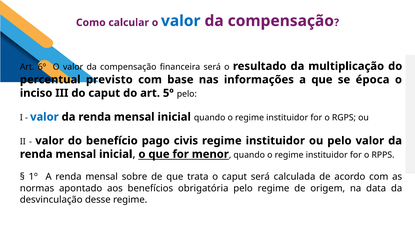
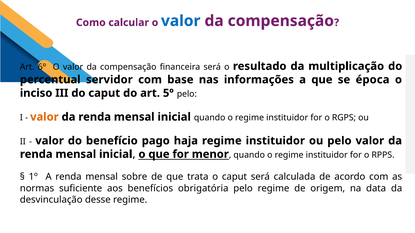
previsto: previsto -> servidor
valor at (44, 117) colour: blue -> orange
civis: civis -> haja
apontado: apontado -> suficiente
